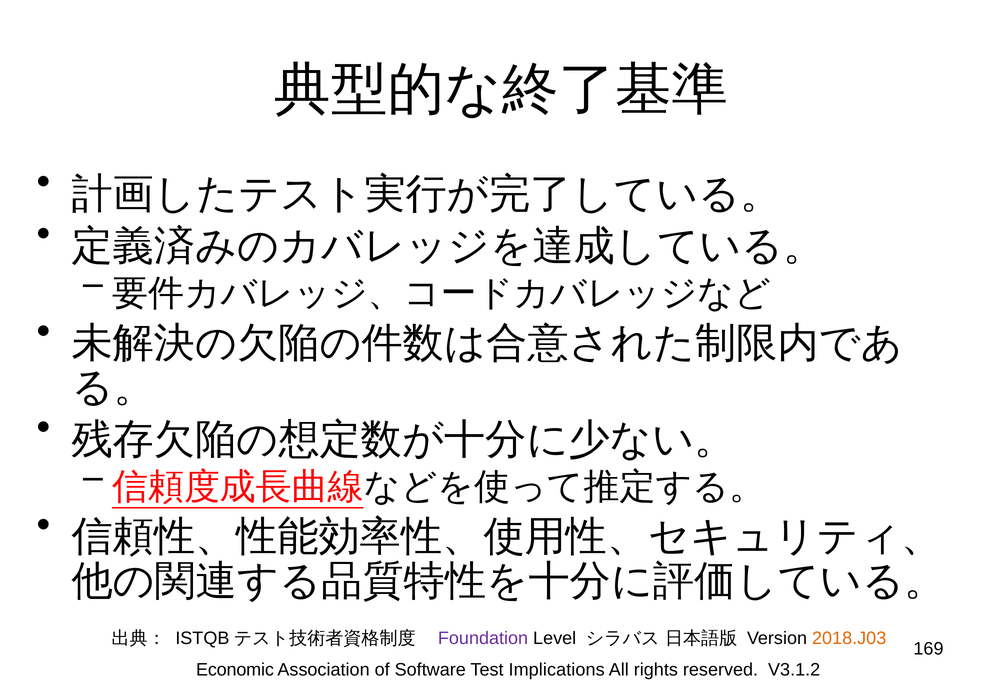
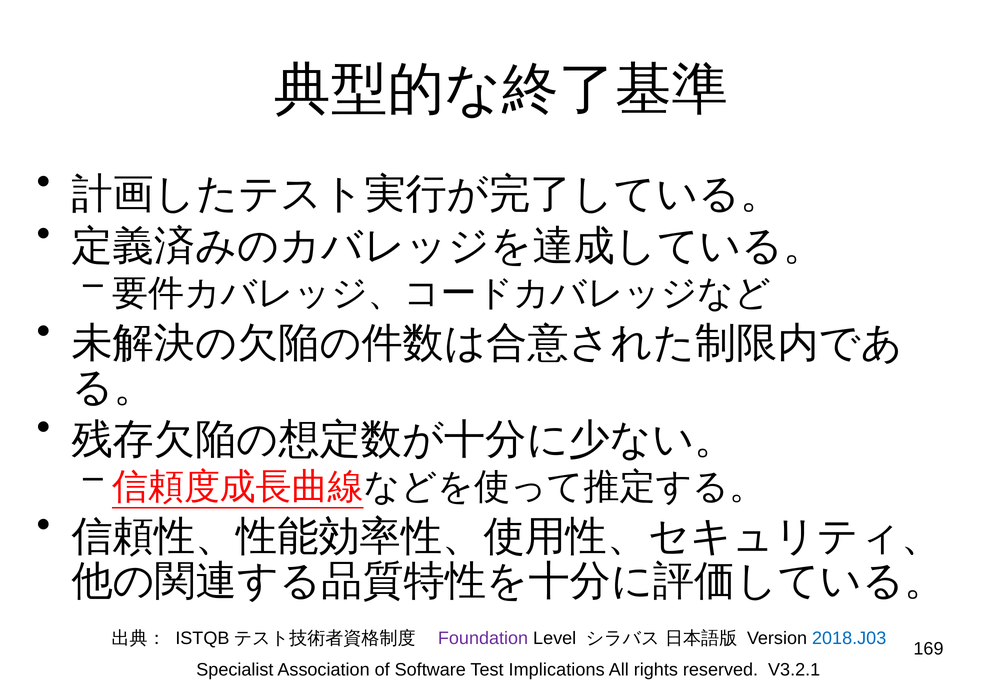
2018.J03 colour: orange -> blue
Economic: Economic -> Specialist
V3.1.2: V3.1.2 -> V3.2.1
